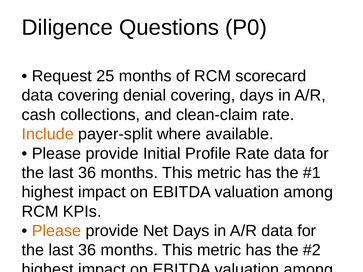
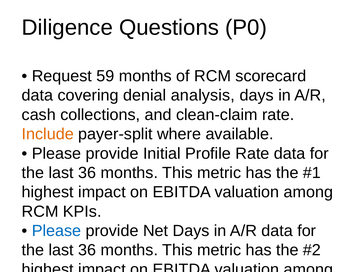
25: 25 -> 59
denial covering: covering -> analysis
Please at (56, 231) colour: orange -> blue
